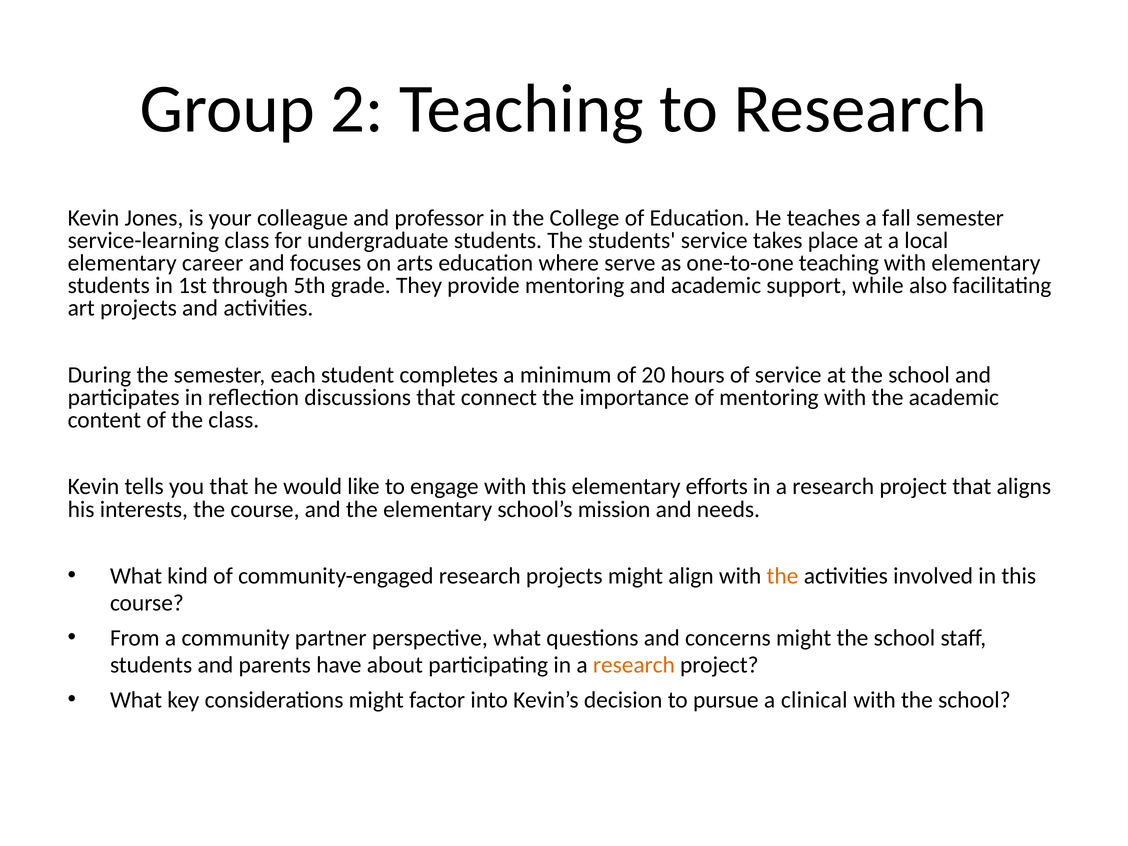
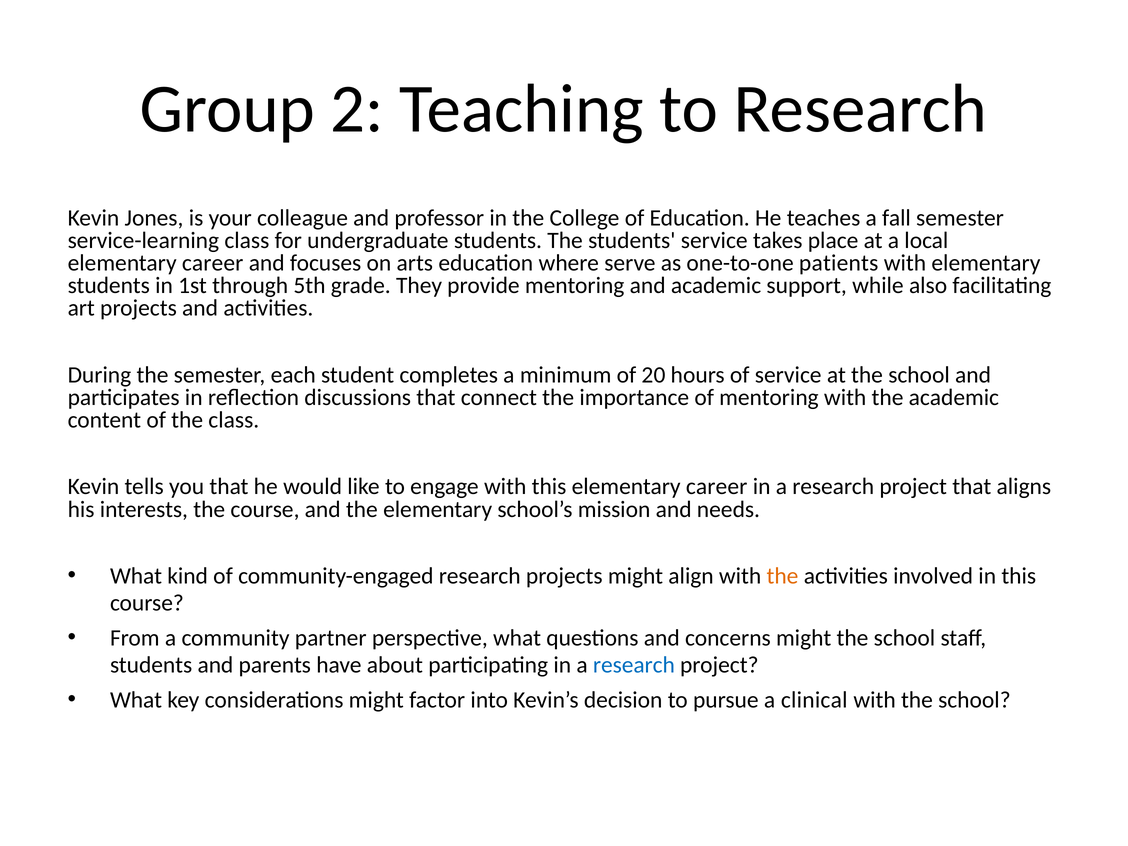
one-to-one teaching: teaching -> patients
this elementary efforts: efforts -> career
research at (634, 665) colour: orange -> blue
